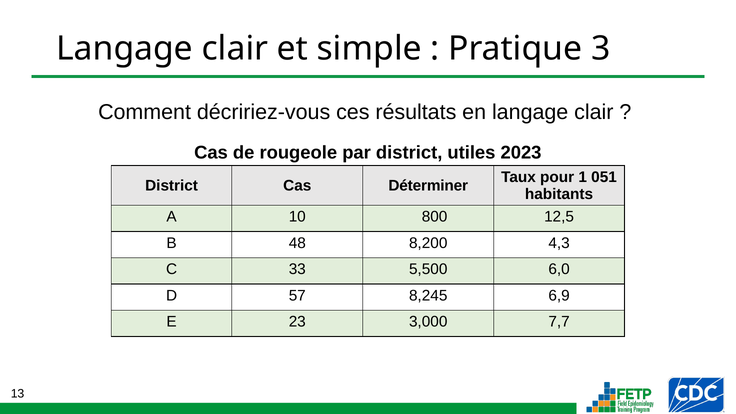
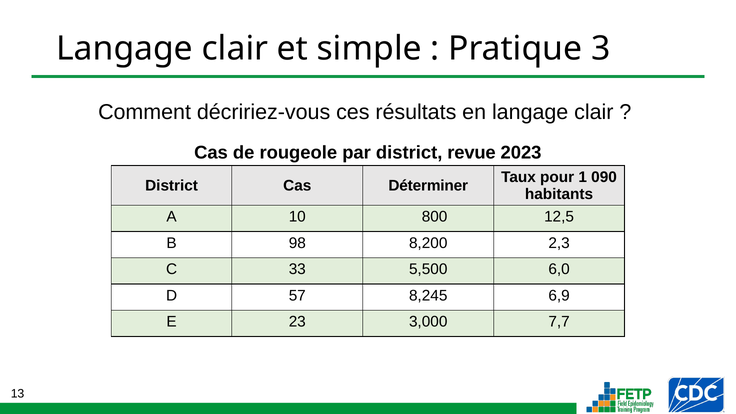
utiles: utiles -> revue
051: 051 -> 090
48: 48 -> 98
4,3: 4,3 -> 2,3
